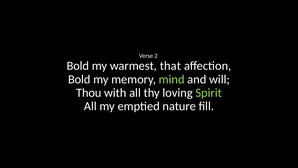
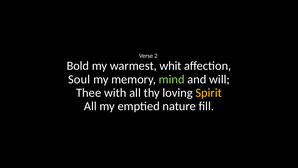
that: that -> whit
Bold at (79, 79): Bold -> Soul
Thou: Thou -> Thee
Spirit colour: light green -> yellow
